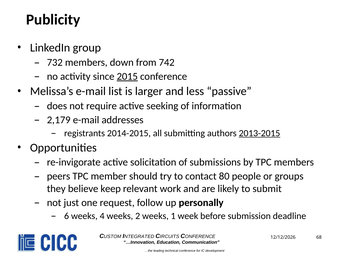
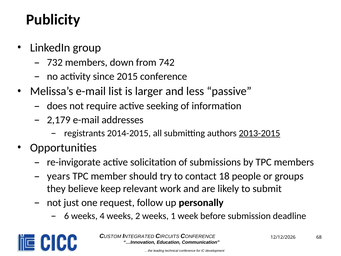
2015 underline: present -> none
peers: peers -> years
80: 80 -> 18
